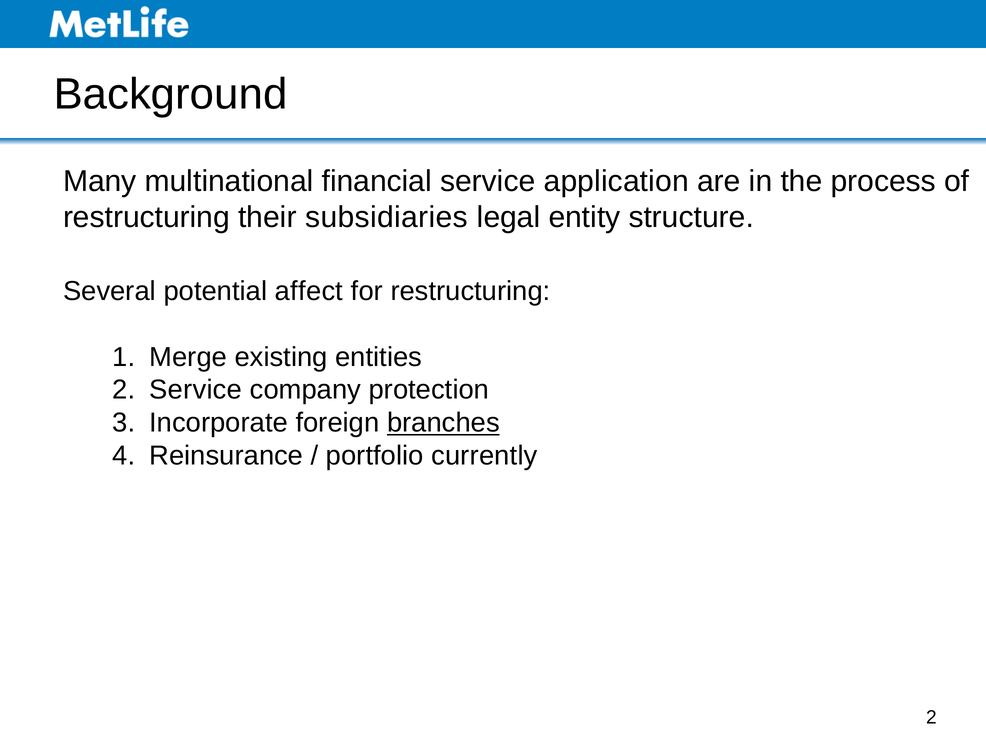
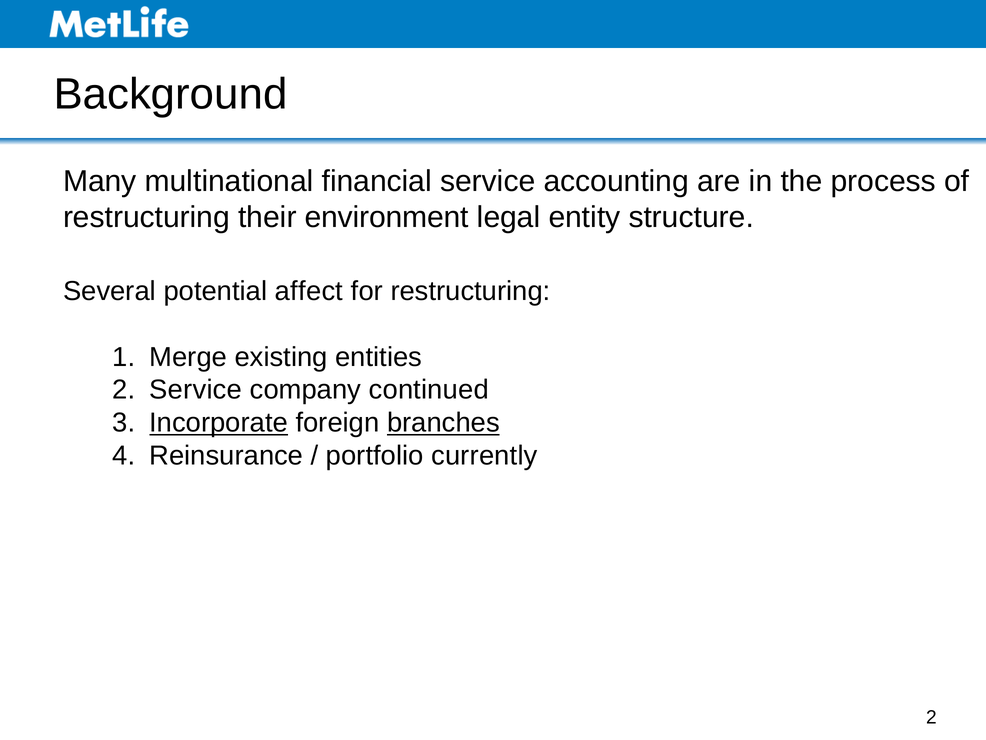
application: application -> accounting
subsidiaries: subsidiaries -> environment
protection: protection -> continued
Incorporate underline: none -> present
